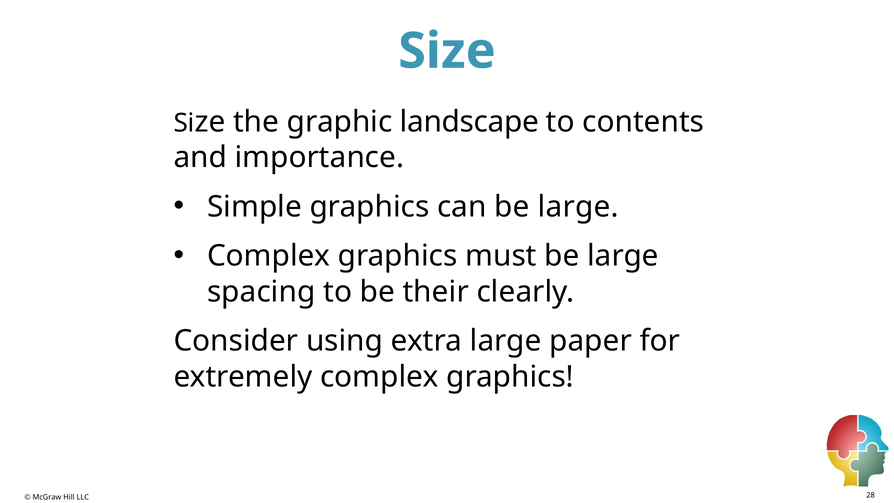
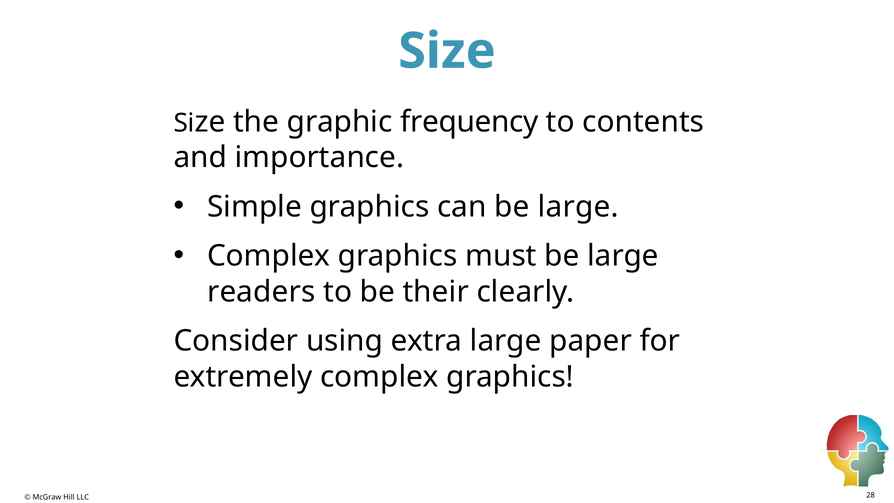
landscape: landscape -> frequency
spacing: spacing -> readers
